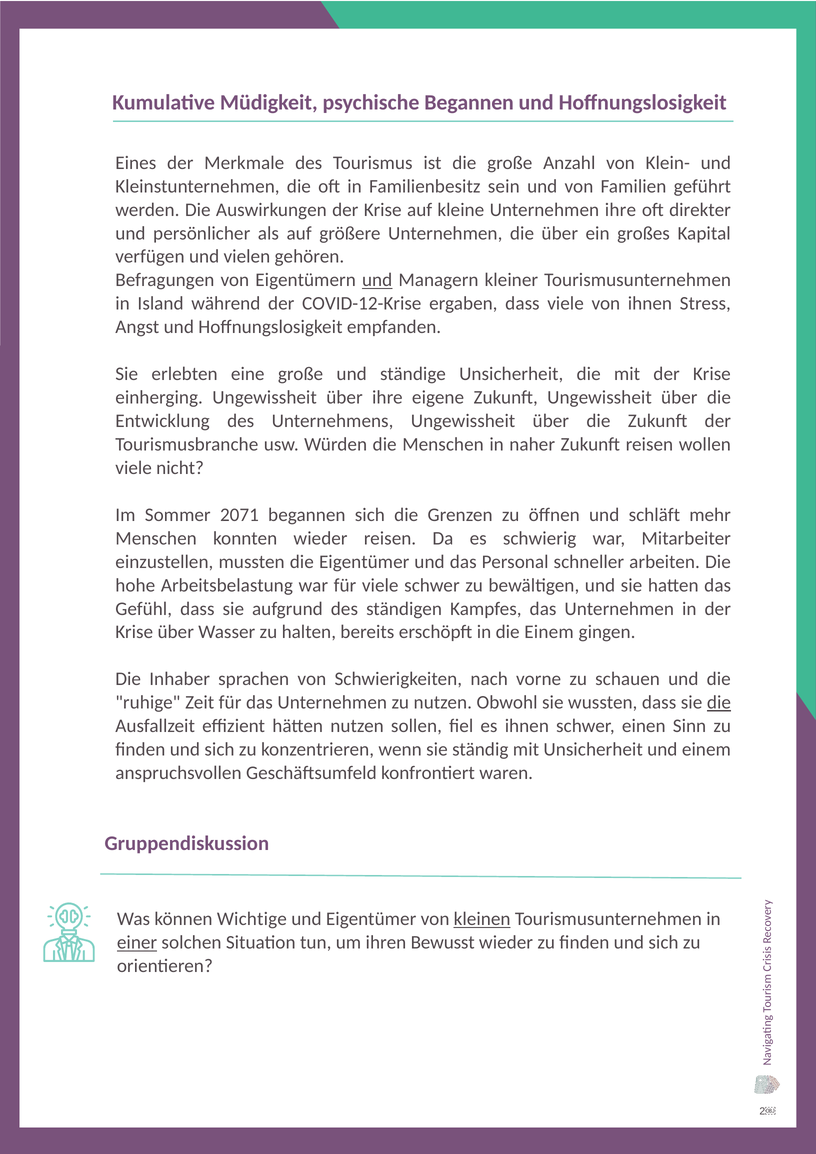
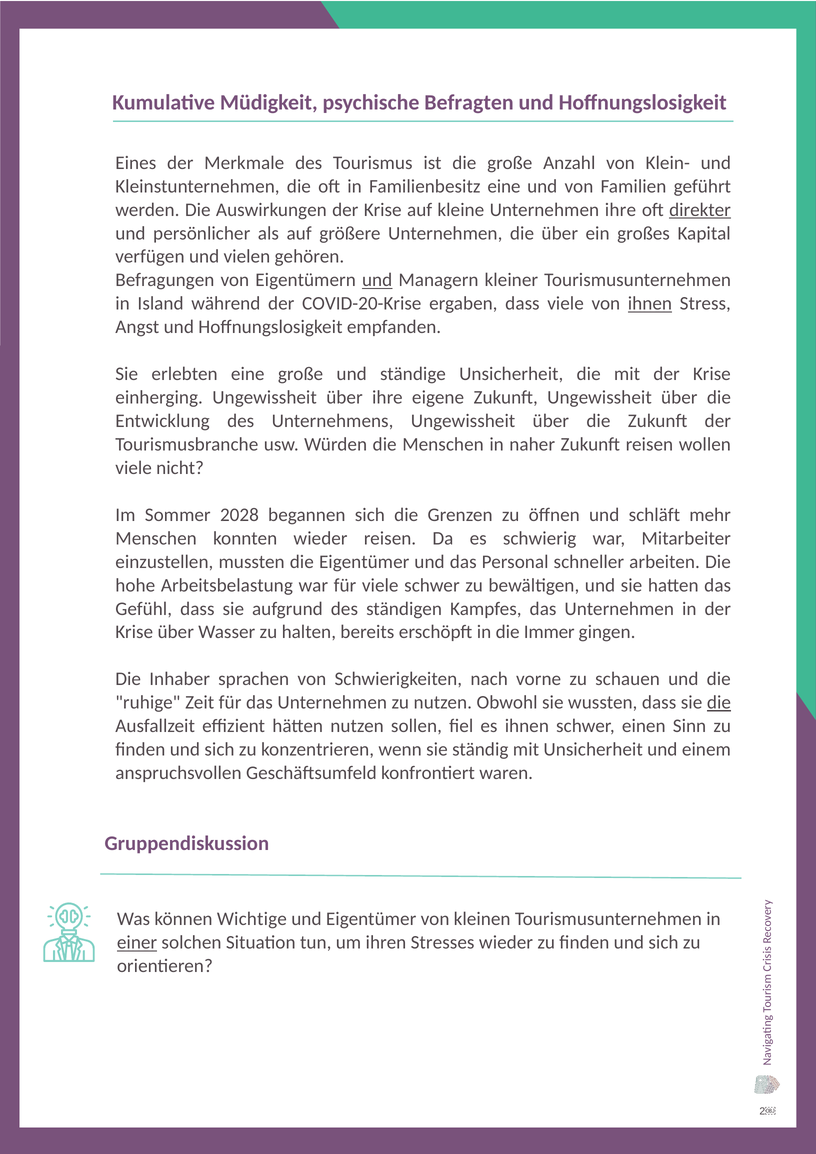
psychische Begannen: Begannen -> Befragten
Familienbesitz sein: sein -> eine
direkter underline: none -> present
COVID-12-Krise: COVID-12-Krise -> COVID-20-Krise
ihnen at (650, 304) underline: none -> present
2071: 2071 -> 2028
die Einem: Einem -> Immer
kleinen underline: present -> none
Bewusst: Bewusst -> Stresses
